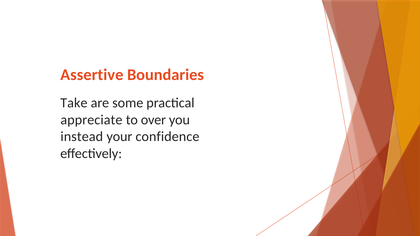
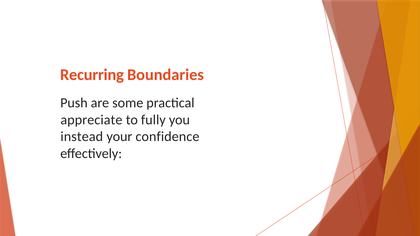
Assertive: Assertive -> Recurring
Take: Take -> Push
over: over -> fully
